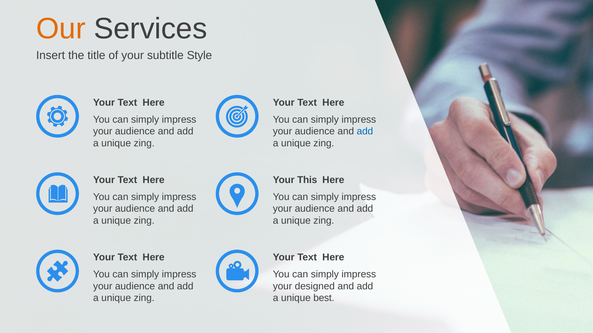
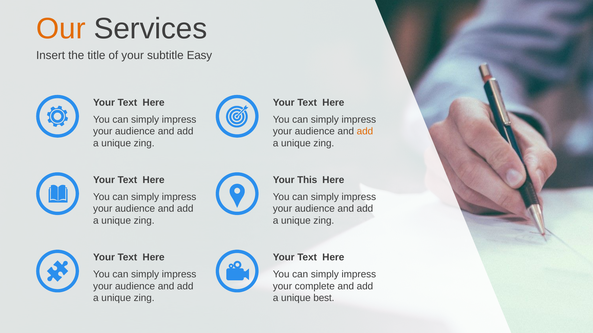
Style: Style -> Easy
add at (365, 132) colour: blue -> orange
designed: designed -> complete
